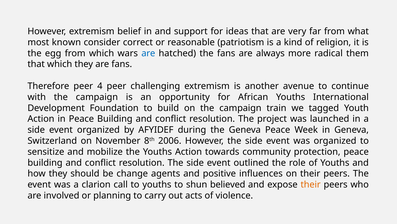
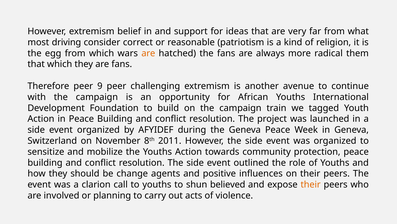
known: known -> driving
are at (148, 53) colour: blue -> orange
4: 4 -> 9
2006: 2006 -> 2011
